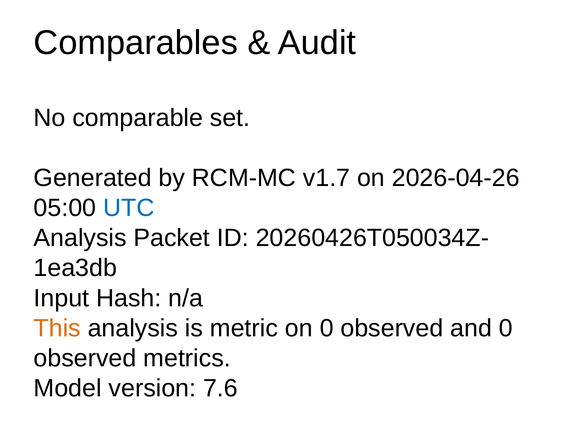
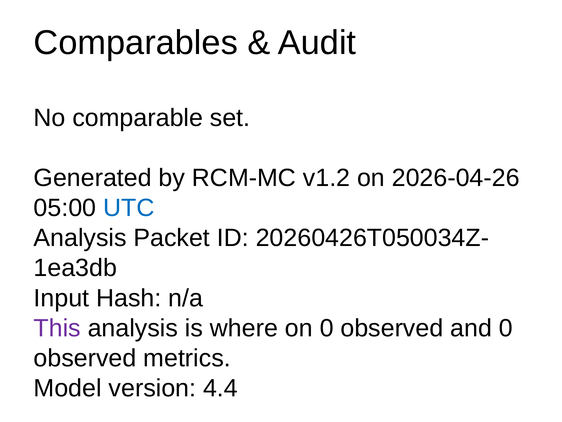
v1.7: v1.7 -> v1.2
This colour: orange -> purple
metric: metric -> where
7.6: 7.6 -> 4.4
